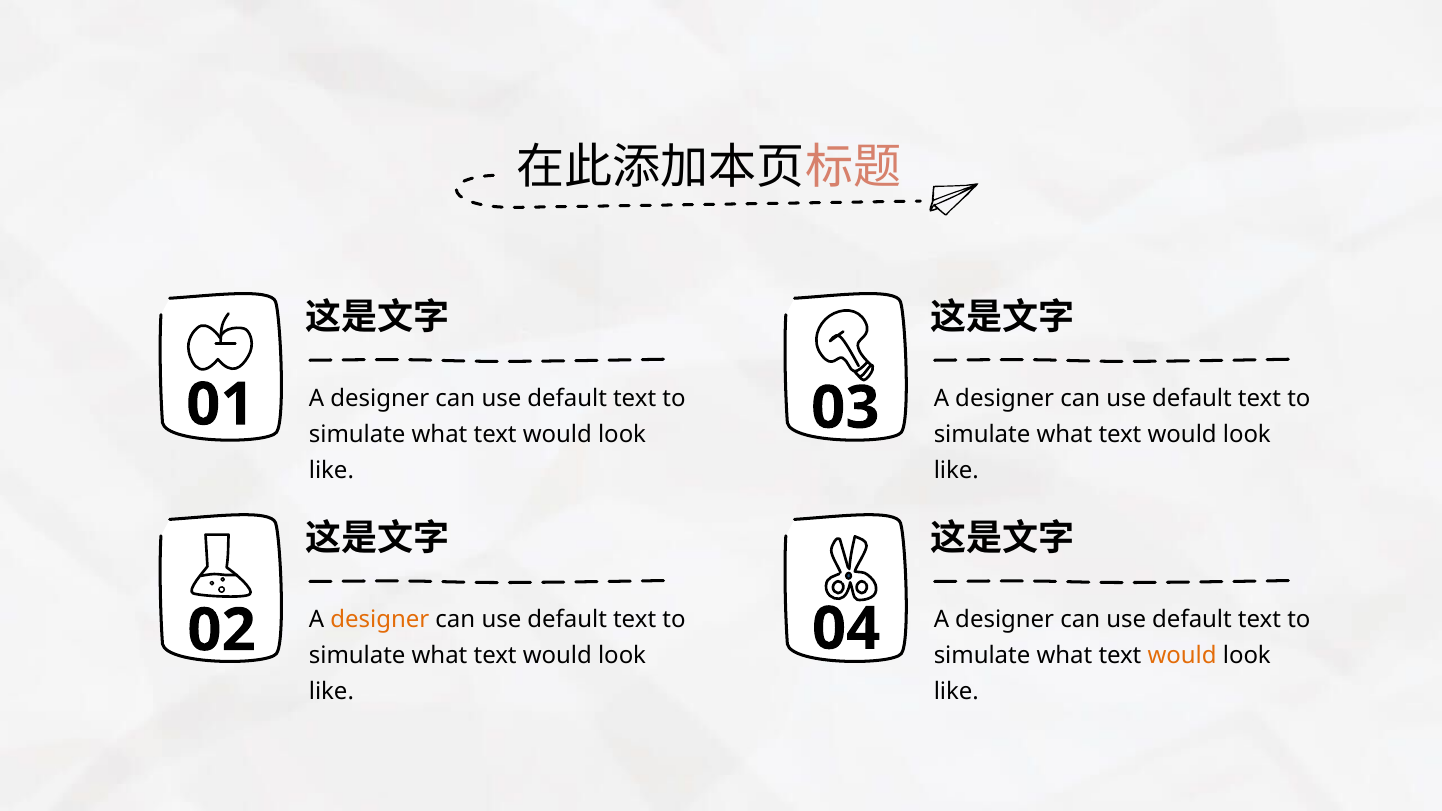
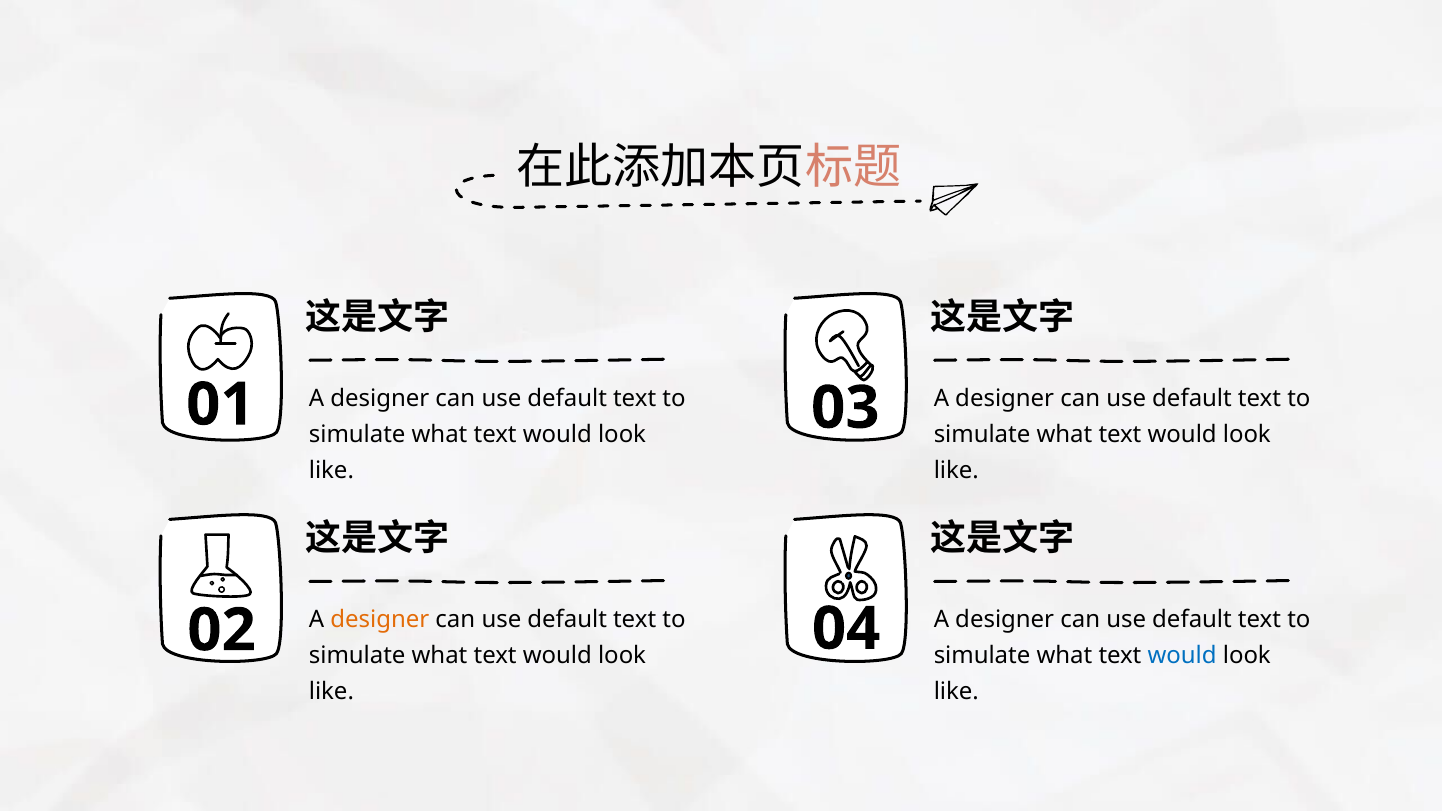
would at (1182, 655) colour: orange -> blue
